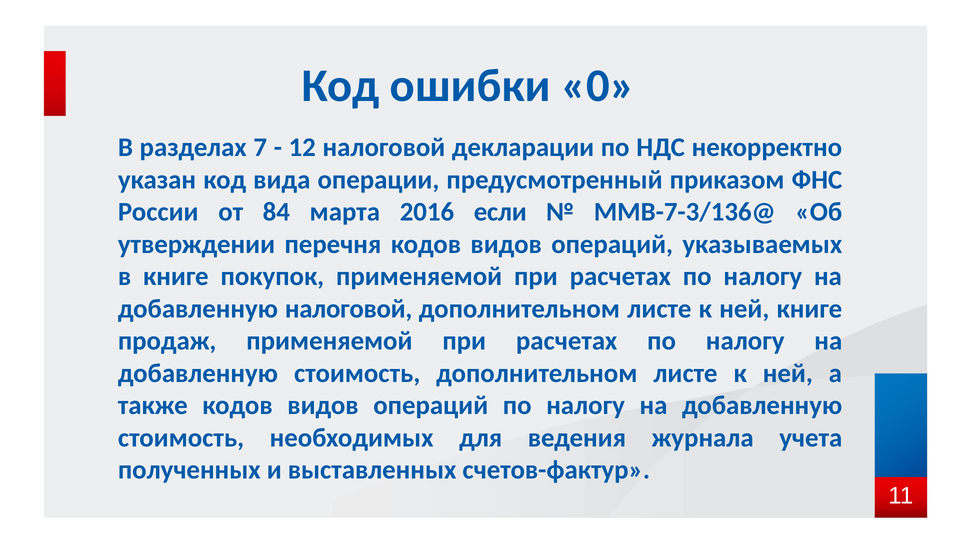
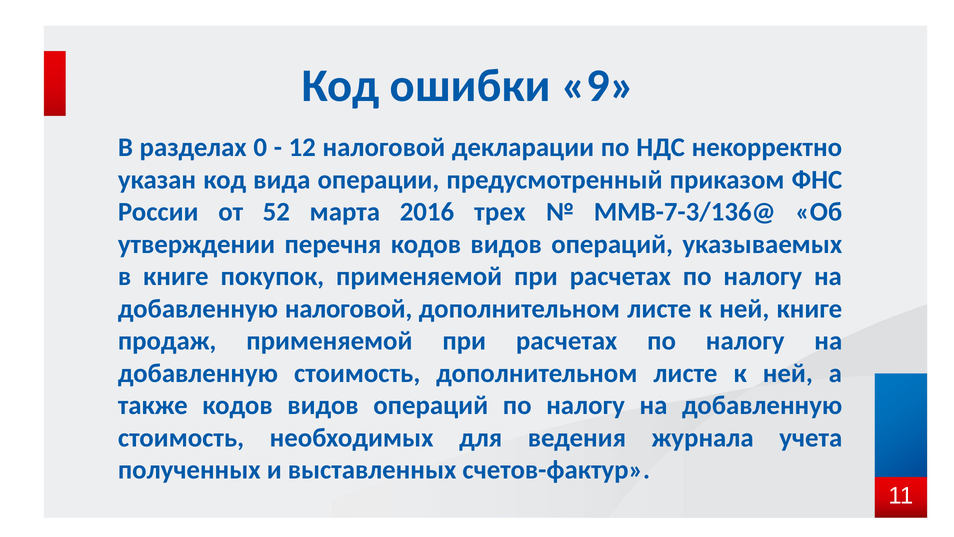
0: 0 -> 9
7: 7 -> 0
84: 84 -> 52
если: если -> трех
